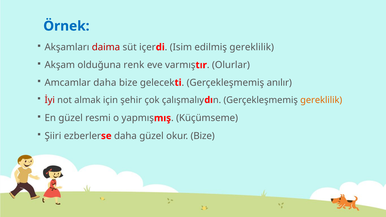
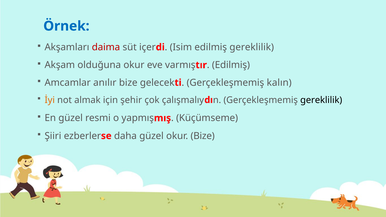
olduğuna renk: renk -> okur
Olurlar at (231, 65): Olurlar -> Edilmiş
Amcamlar daha: daha -> anılır
anılır: anılır -> kalın
İyi colour: red -> orange
gereklilik at (321, 100) colour: orange -> black
